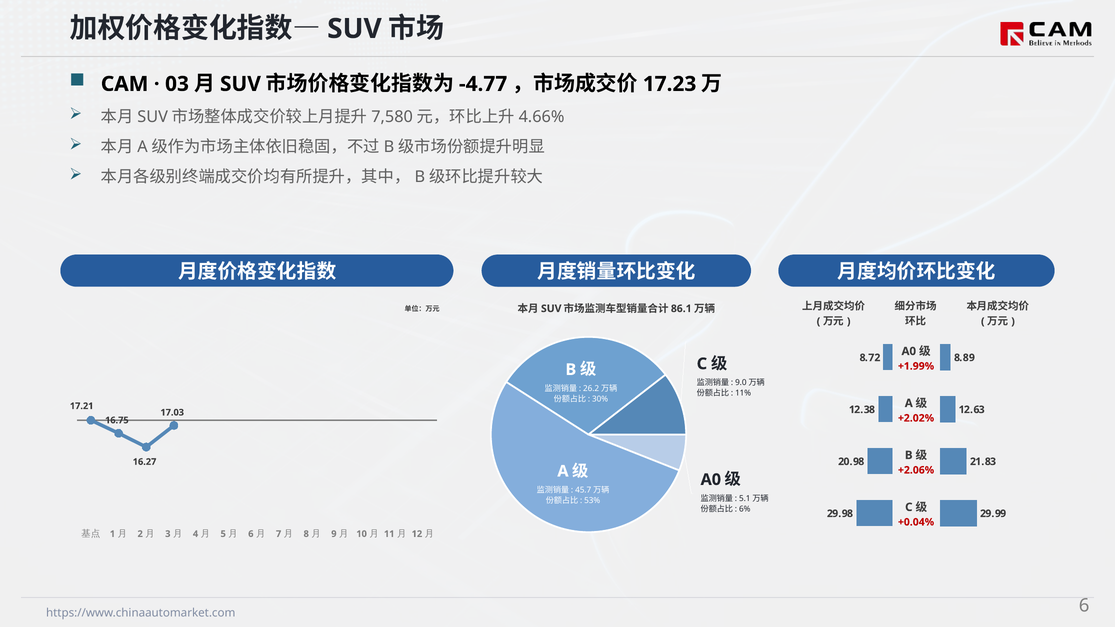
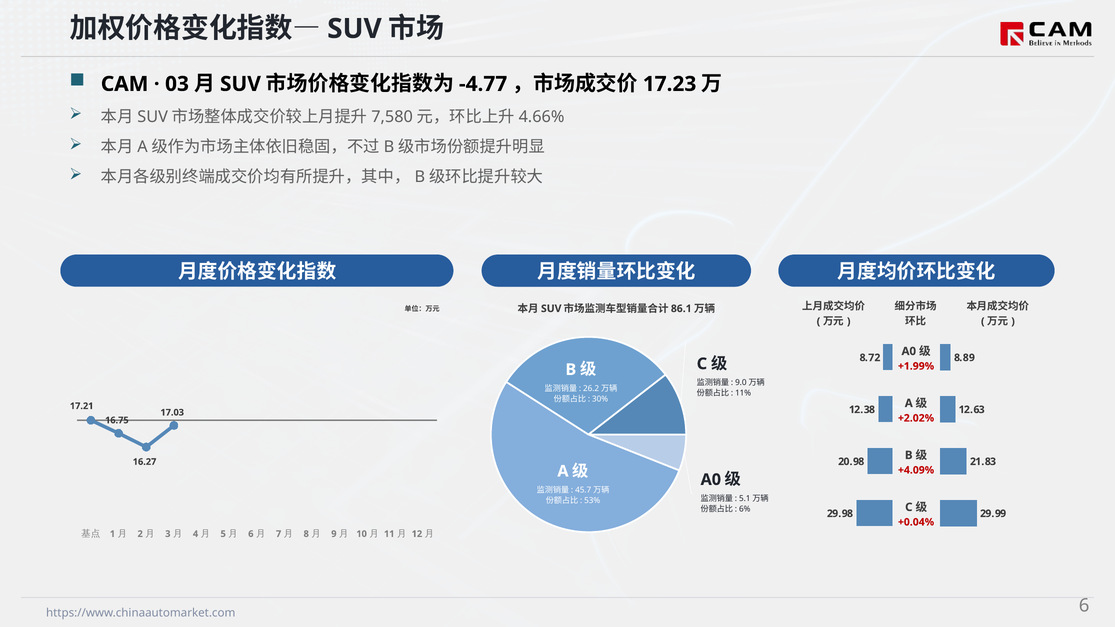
+2.06%: +2.06% -> +4.09%
